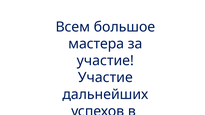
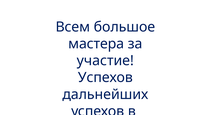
Участие at (105, 78): Участие -> Успехов
